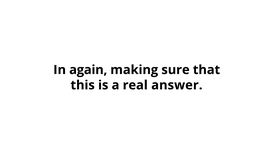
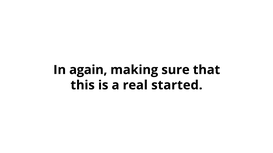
answer: answer -> started
